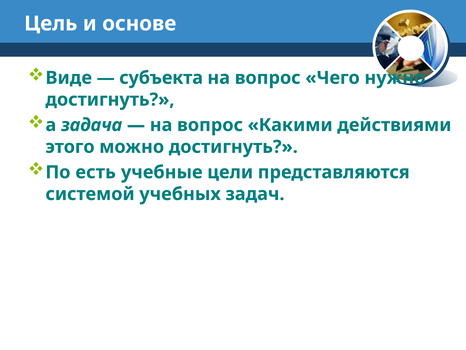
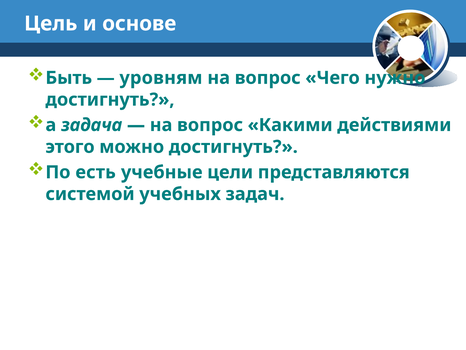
Виде: Виде -> Быть
субъекта: субъекта -> уровням
